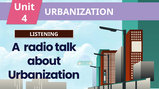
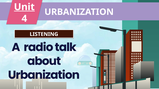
Unit underline: none -> present
